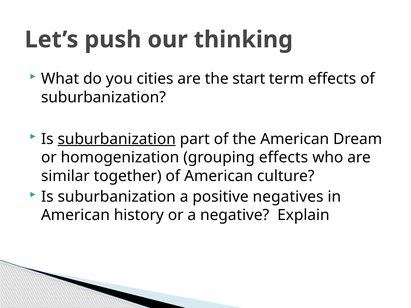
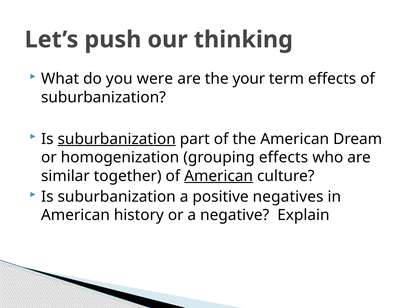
cities: cities -> were
start: start -> your
American at (219, 176) underline: none -> present
